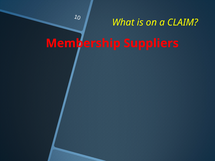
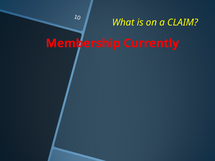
Suppliers: Suppliers -> Currently
